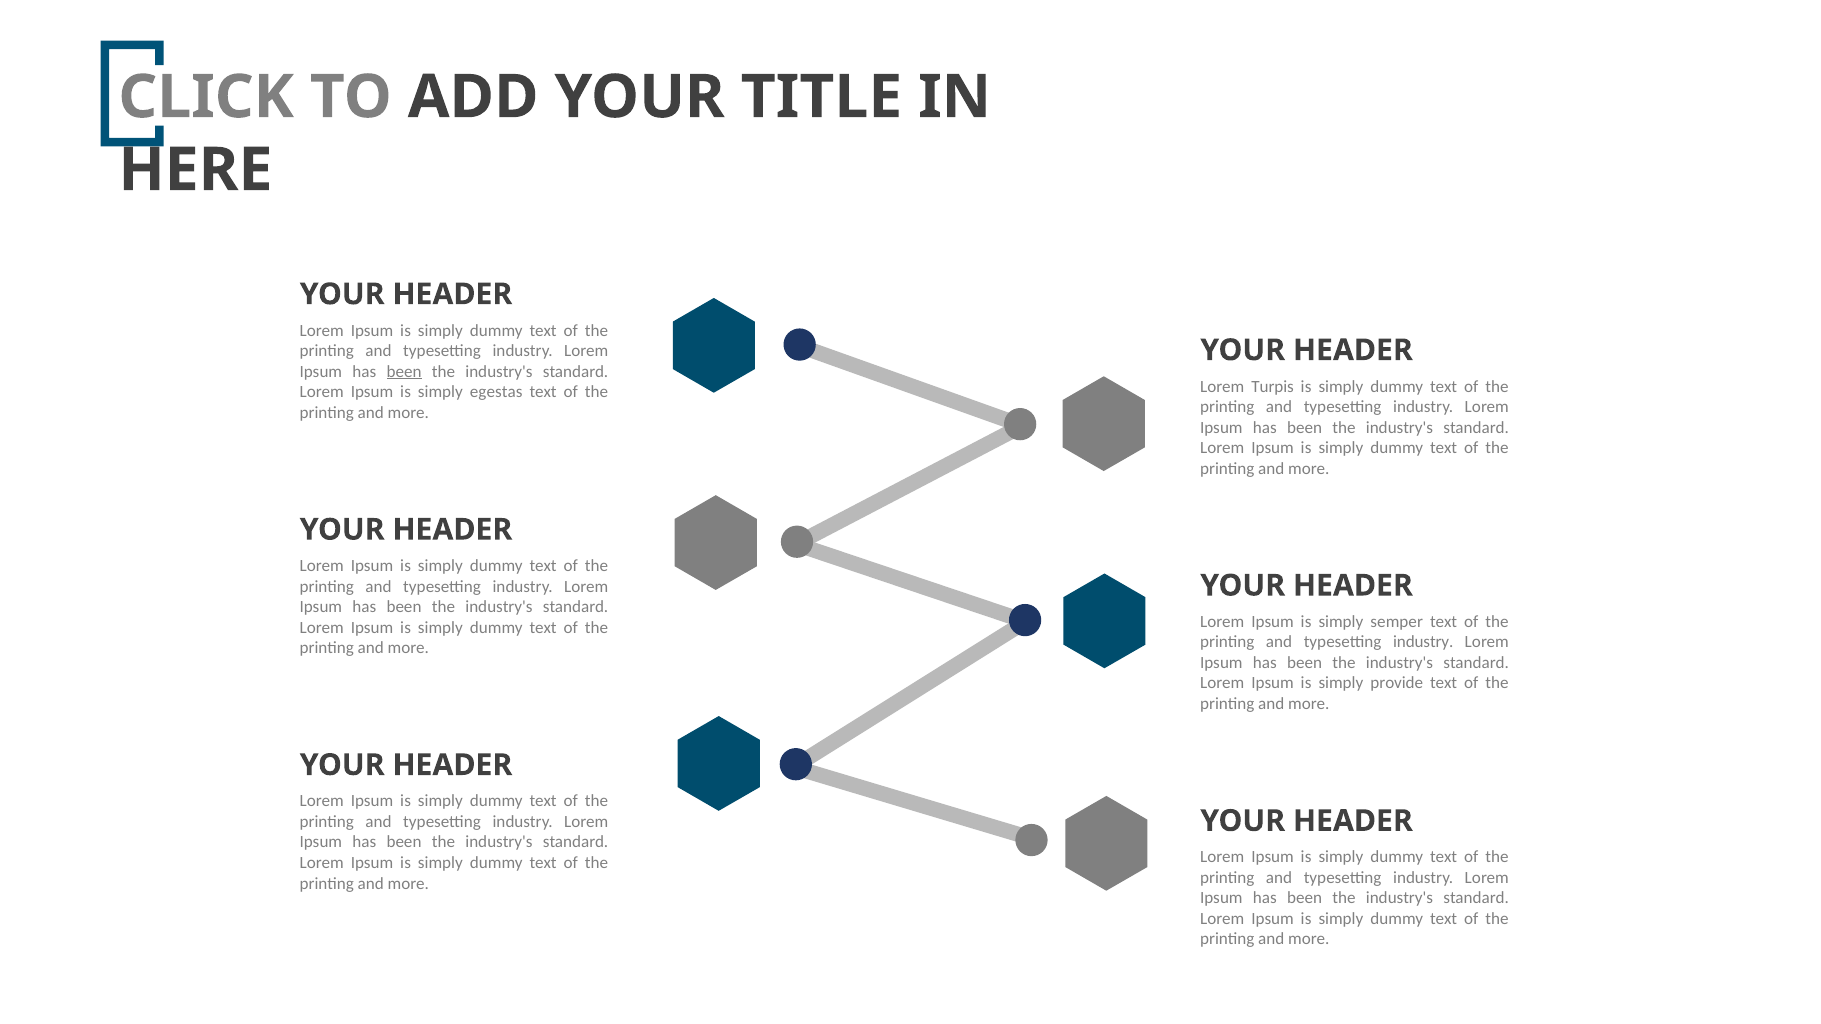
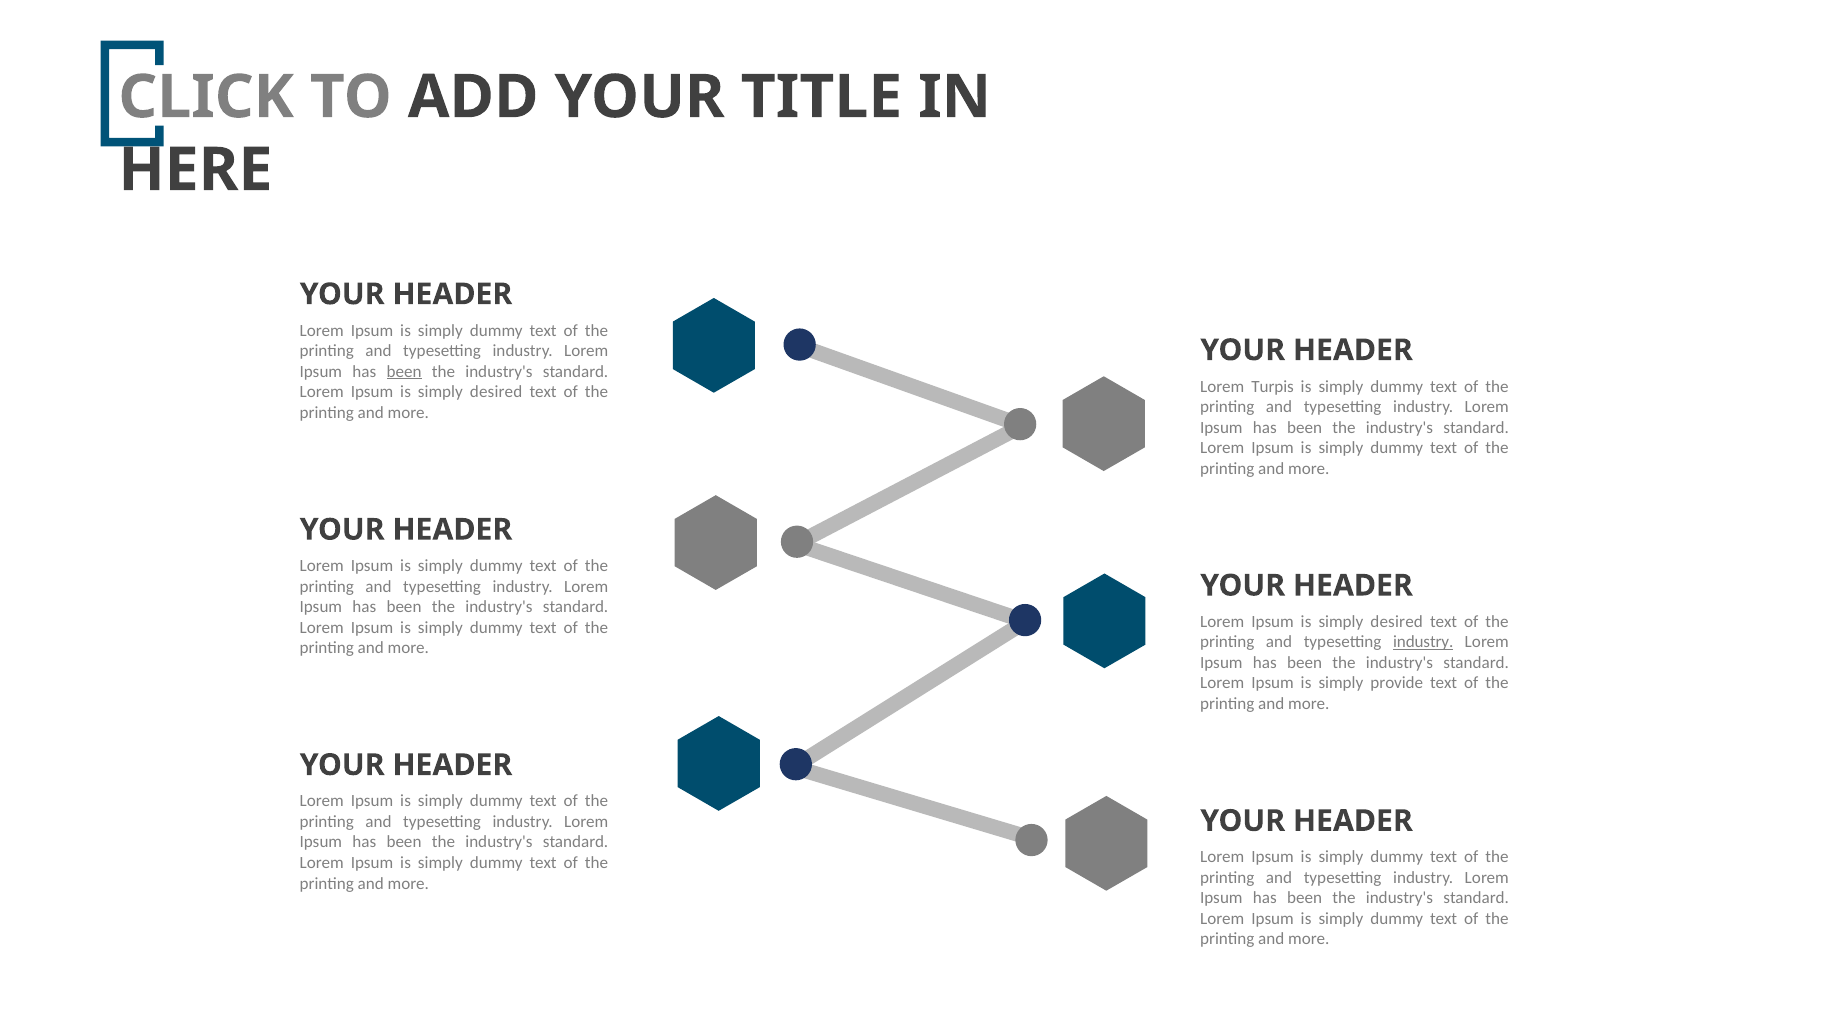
egestas at (496, 392): egestas -> desired
semper at (1397, 622): semper -> desired
industry at (1423, 642) underline: none -> present
